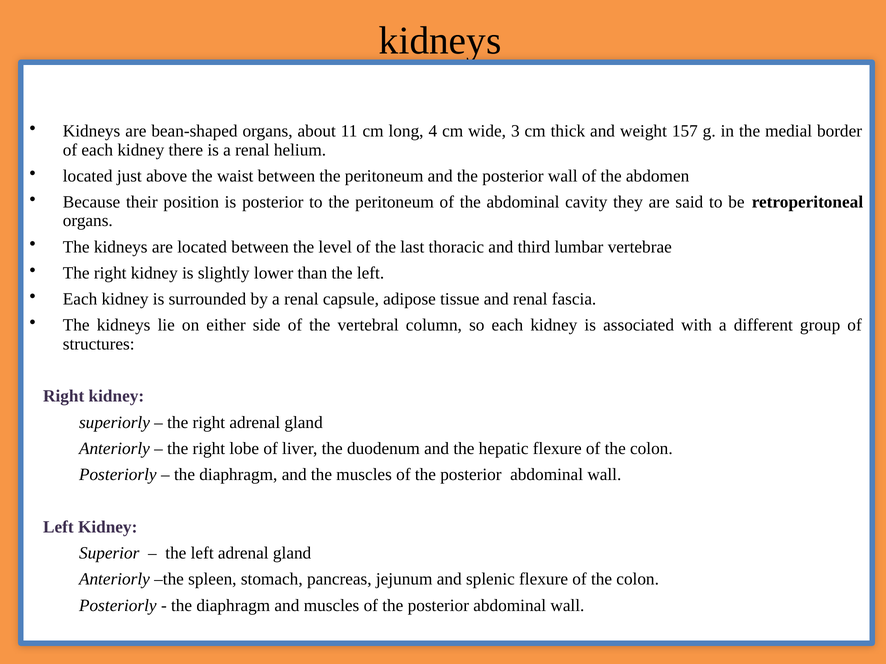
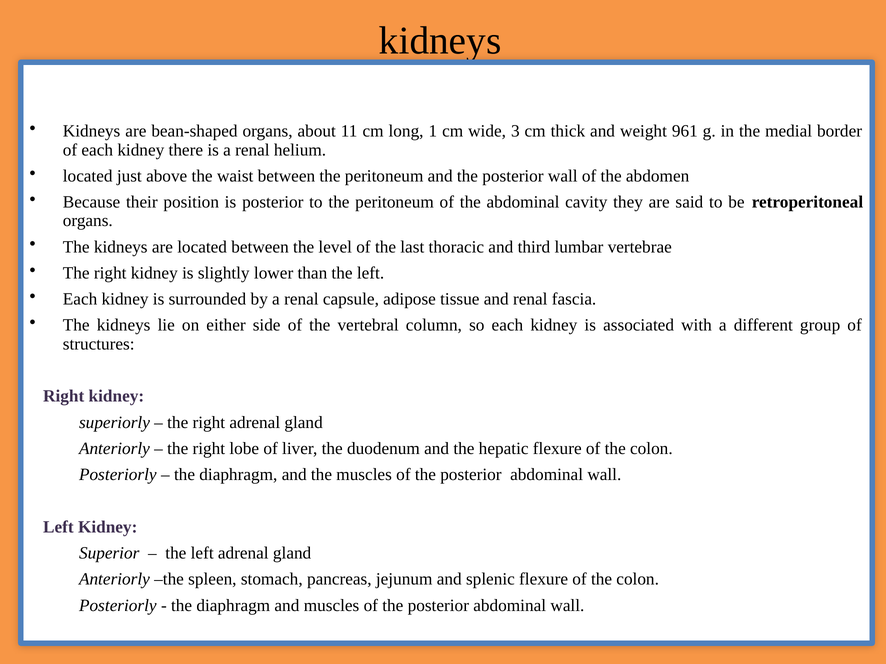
4: 4 -> 1
157: 157 -> 961
